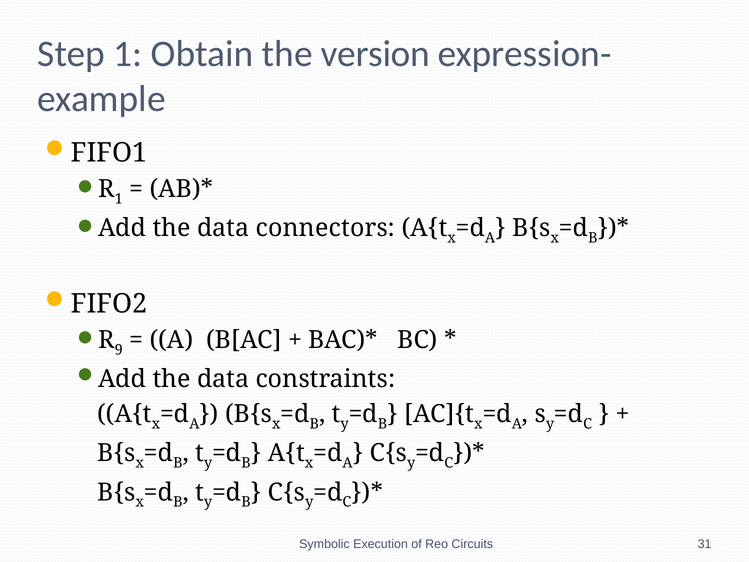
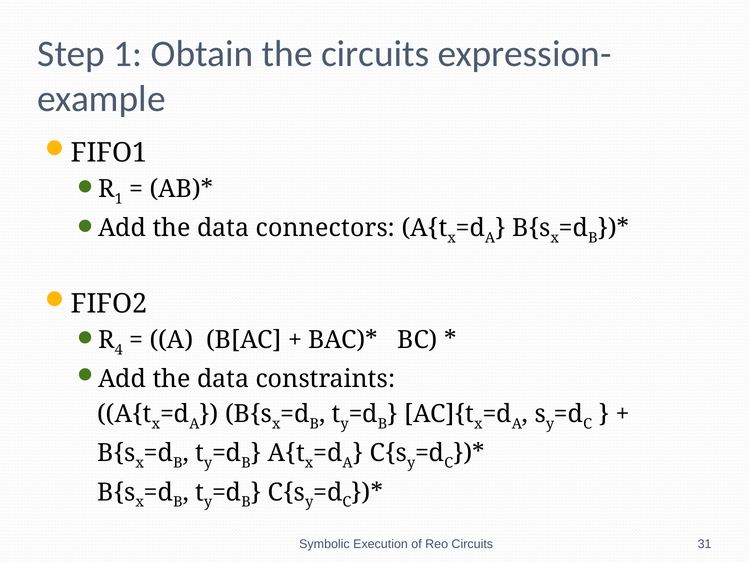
the version: version -> circuits
9: 9 -> 4
